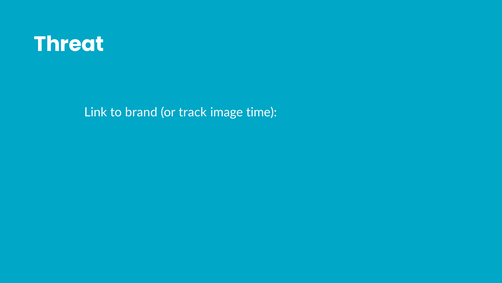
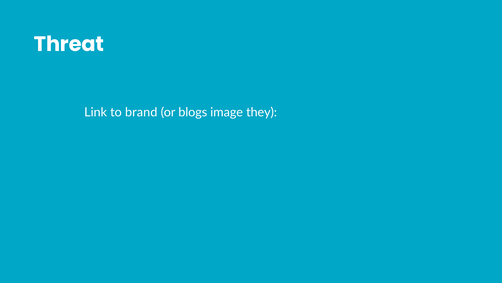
track: track -> blogs
time: time -> they
